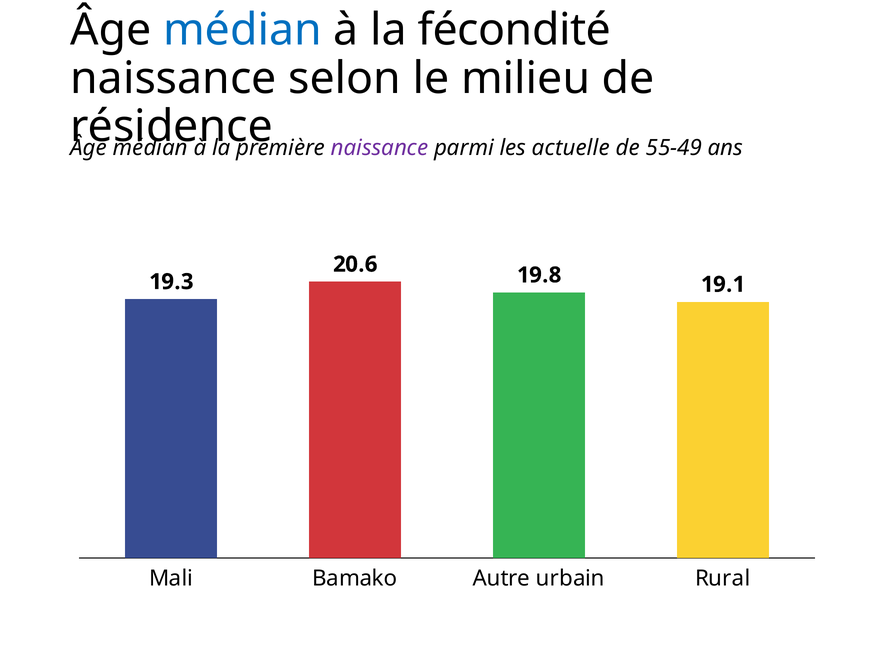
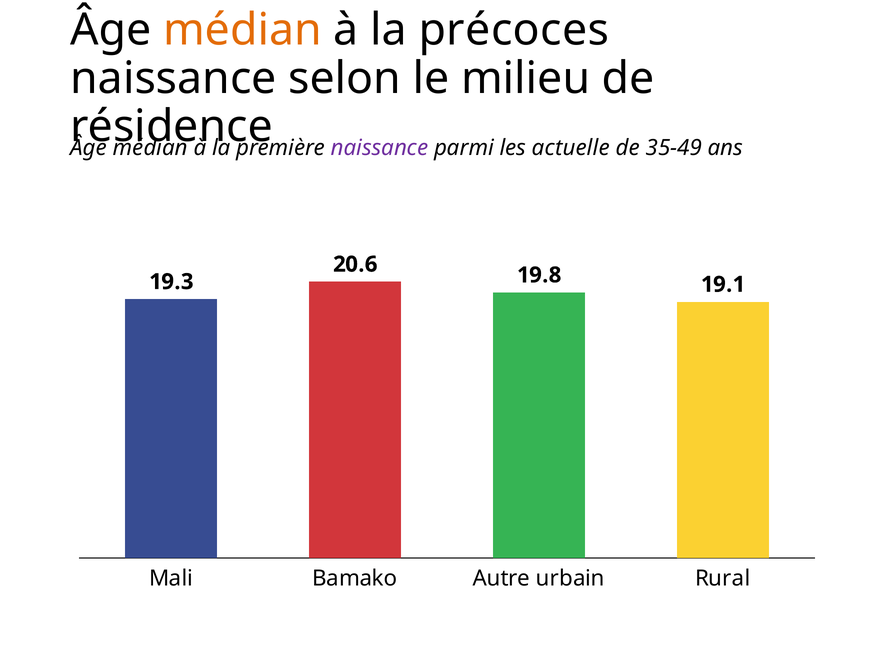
médian at (243, 30) colour: blue -> orange
fécondité: fécondité -> précoces
55-49: 55-49 -> 35-49
